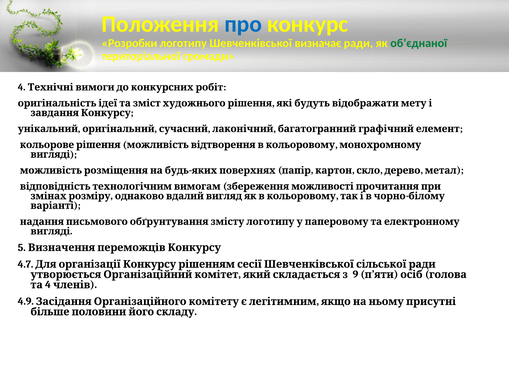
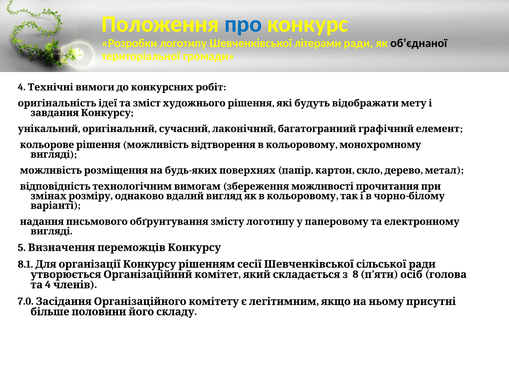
визначає: визначає -> літерами
об’єднаної colour: green -> black
4.7: 4.7 -> 8.1
9: 9 -> 8
4.9: 4.9 -> 7.0
